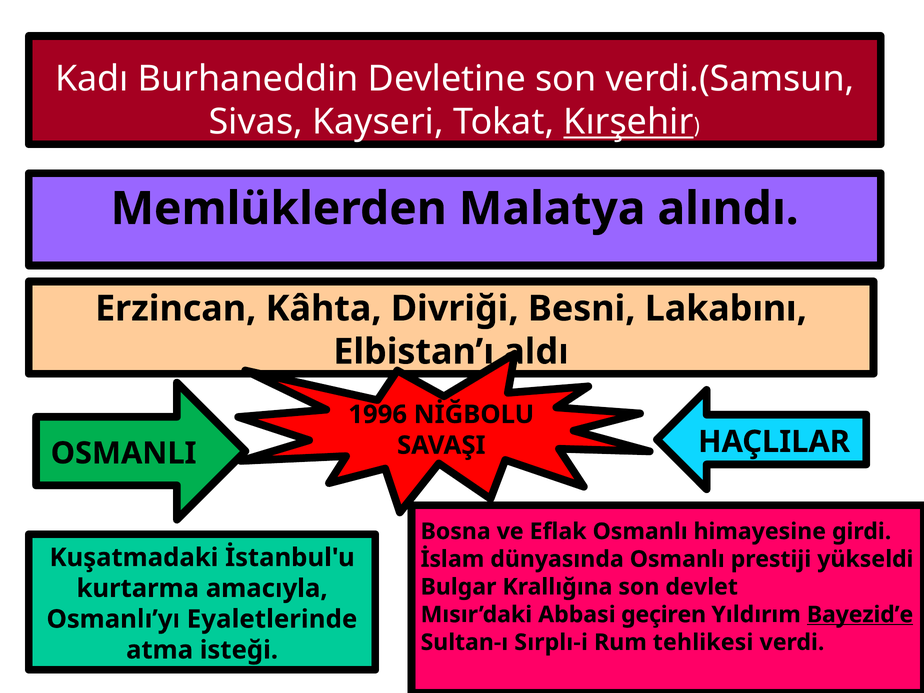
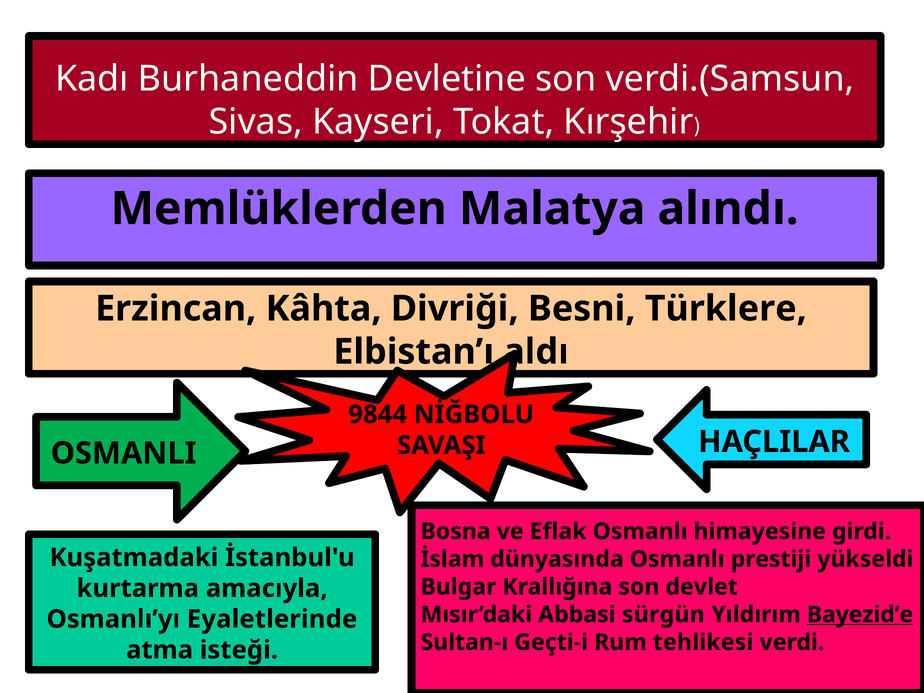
Kırşehir underline: present -> none
Lakabını: Lakabını -> Türklere
1996: 1996 -> 9844
geçiren: geçiren -> sürgün
Sırplı-i: Sırplı-i -> Geçti-i
